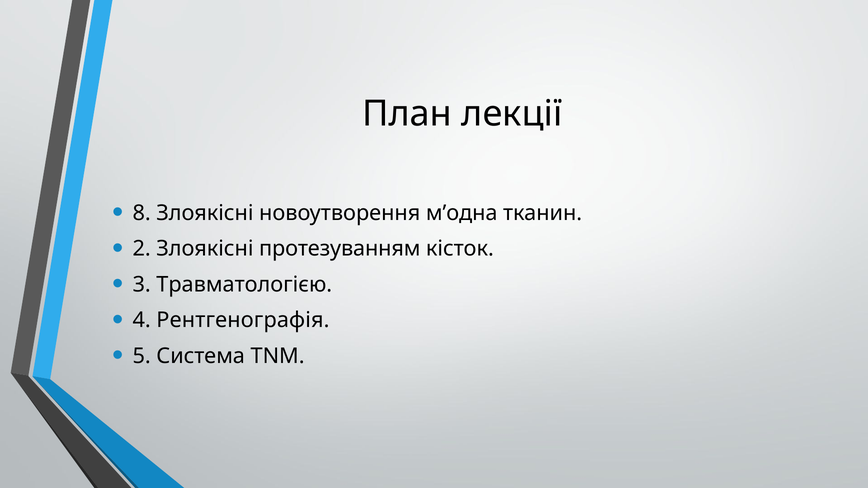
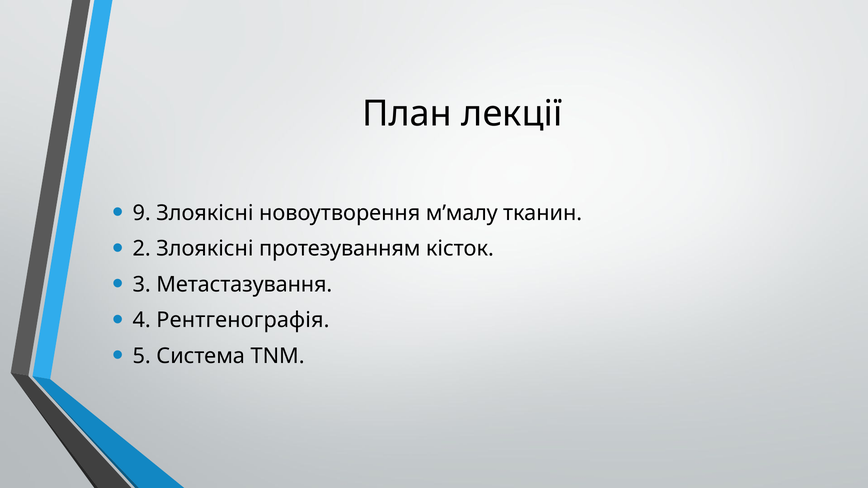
8: 8 -> 9
м’одна: м’одна -> м’малу
Травматологією: Травматологією -> Метастазування
